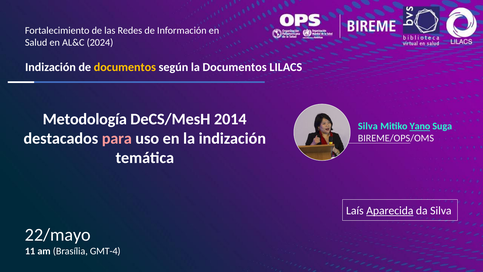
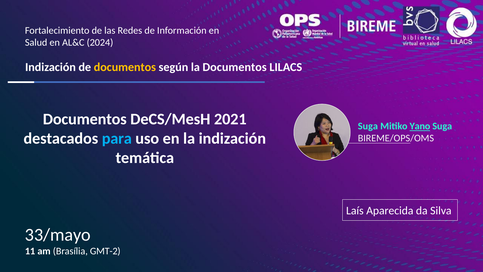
Metodología at (85, 119): Metodología -> Documentos
2014: 2014 -> 2021
Silva at (368, 126): Silva -> Suga
para colour: pink -> light blue
Aparecida underline: present -> none
22/mayo: 22/mayo -> 33/mayo
GMT-4: GMT-4 -> GMT-2
